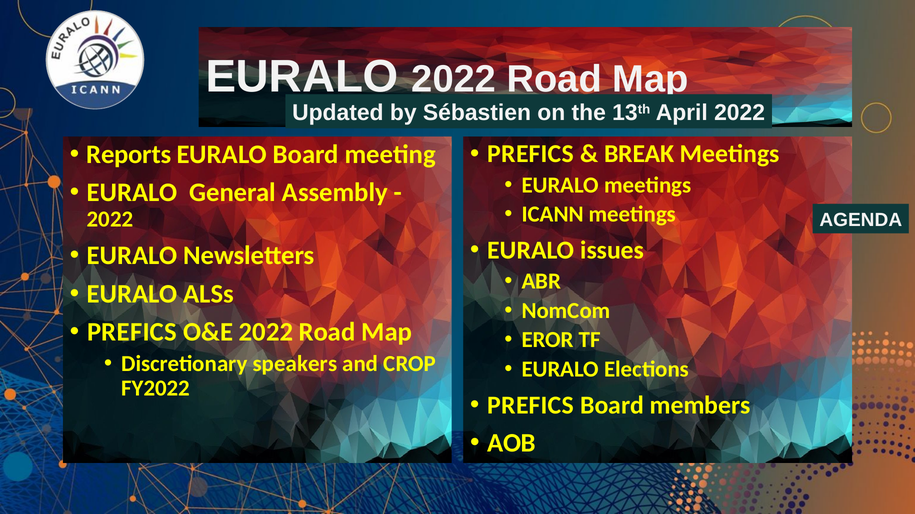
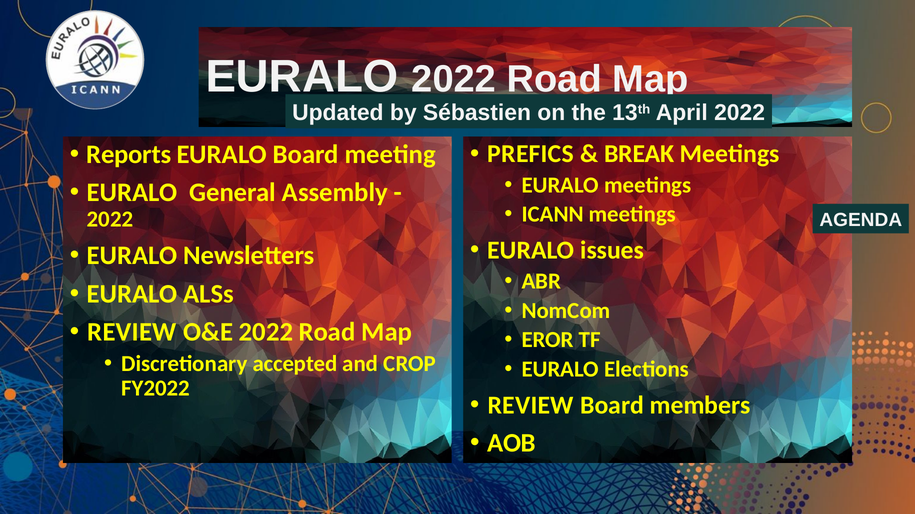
PREFICS at (132, 333): PREFICS -> REVIEW
speakers: speakers -> accepted
PREFICS at (531, 406): PREFICS -> REVIEW
